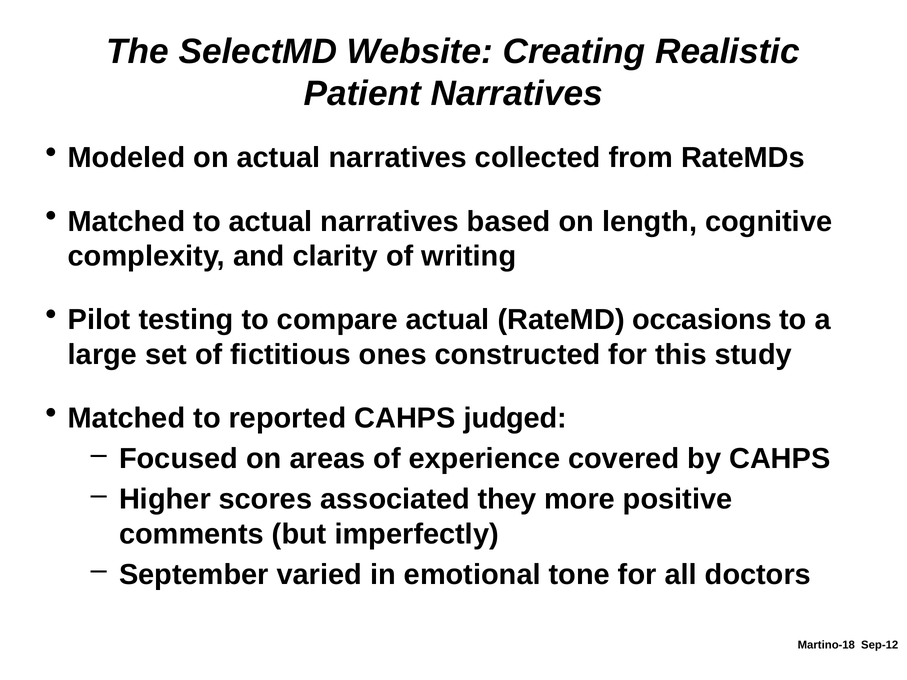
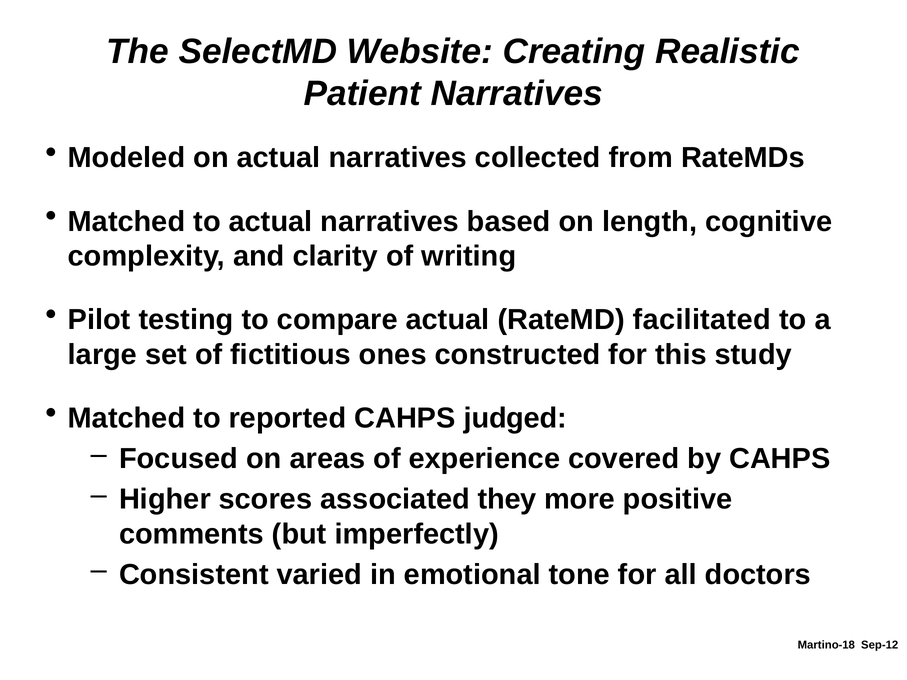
occasions: occasions -> facilitated
September: September -> Consistent
